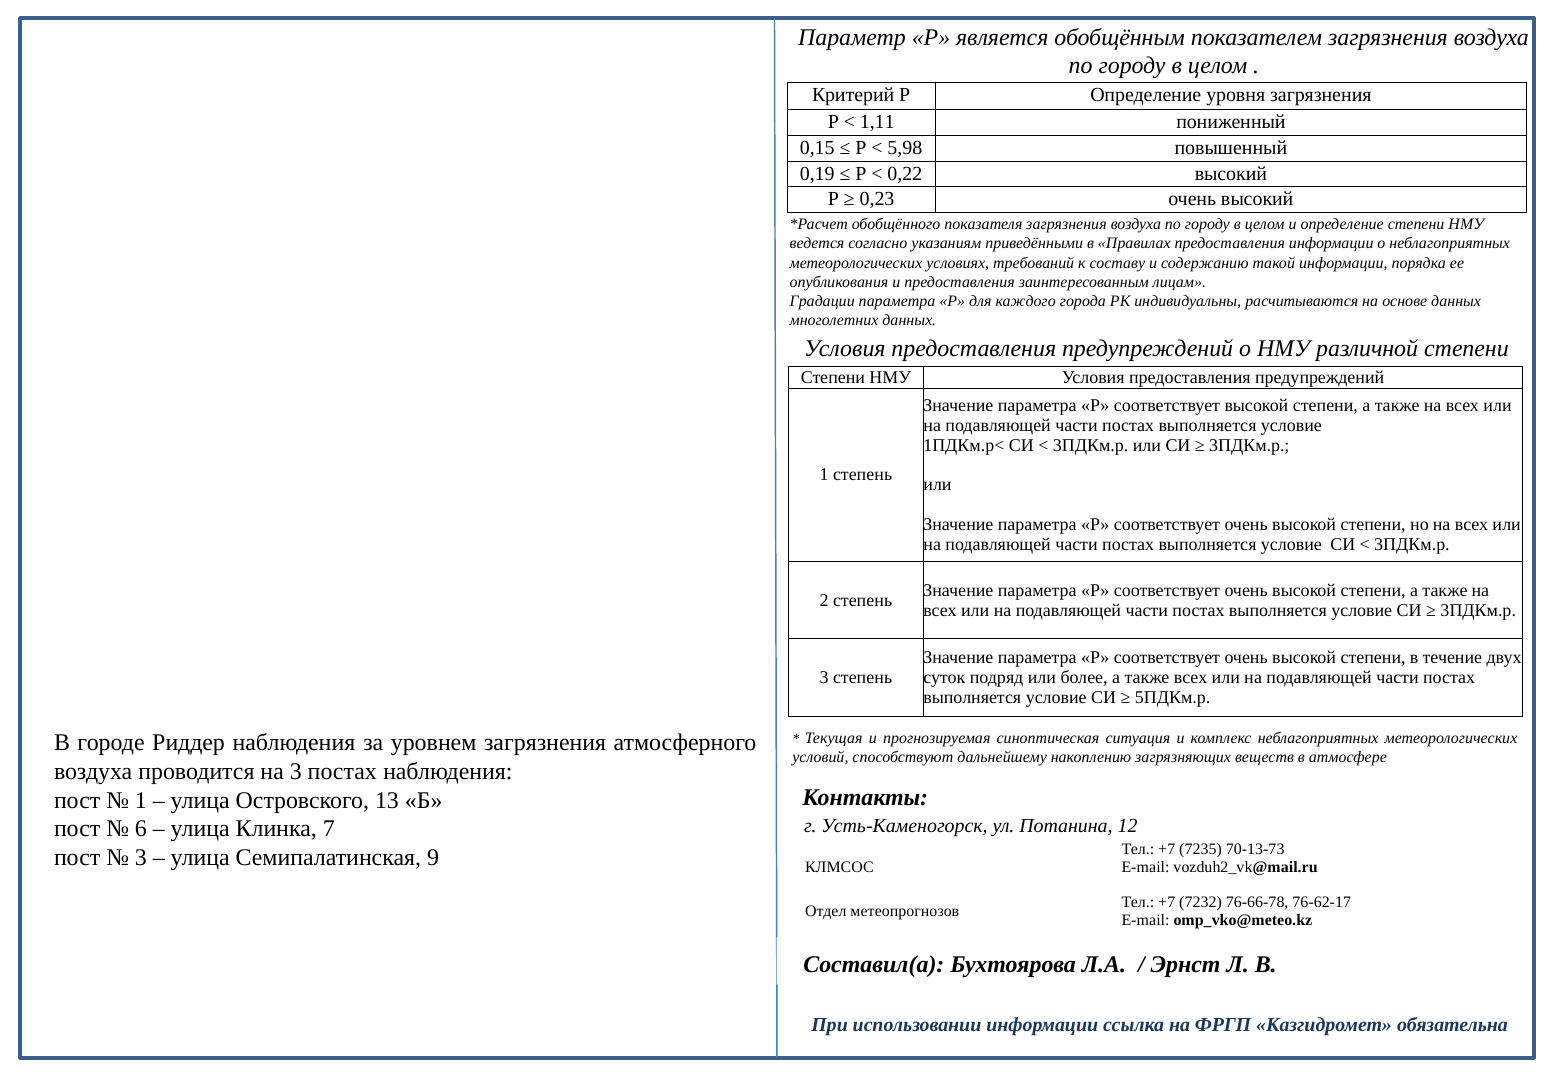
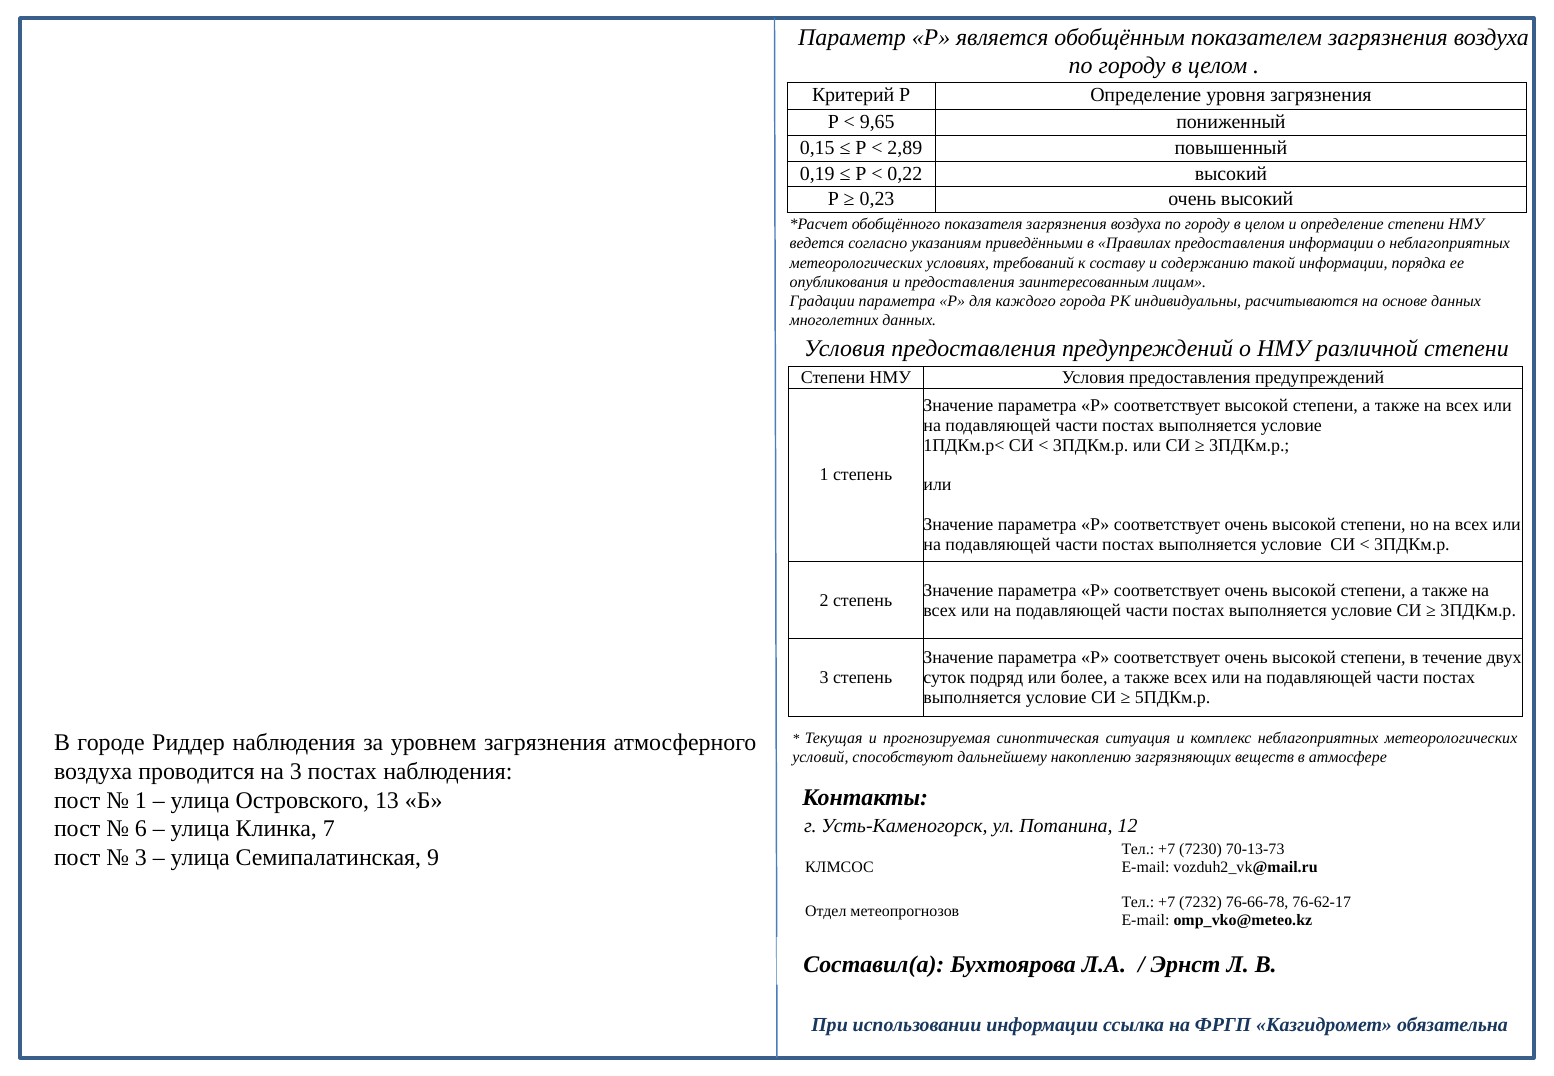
1,11: 1,11 -> 9,65
5,98: 5,98 -> 2,89
7235: 7235 -> 7230
